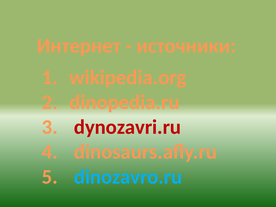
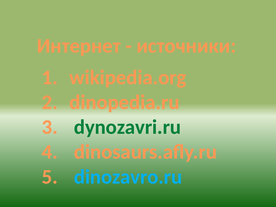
dynozavri.ru colour: red -> green
